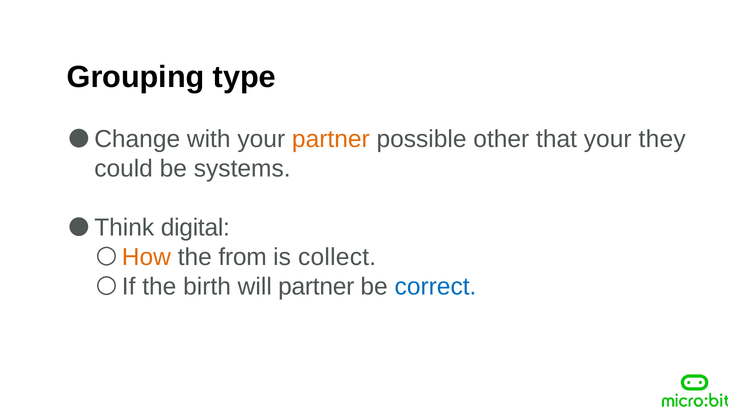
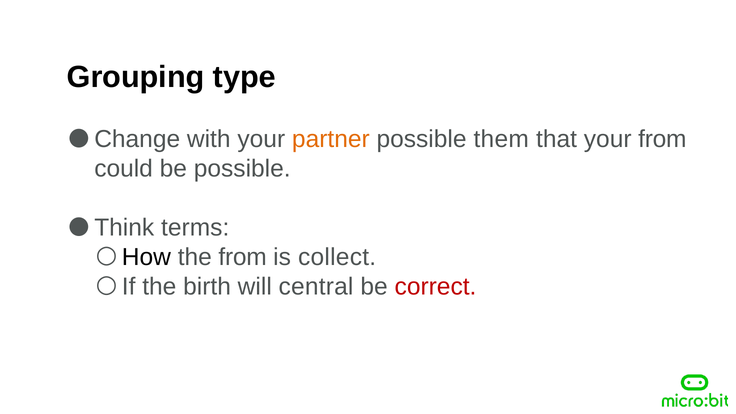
other: other -> them
your they: they -> from
be systems: systems -> possible
digital: digital -> terms
How colour: orange -> black
will partner: partner -> central
correct colour: blue -> red
